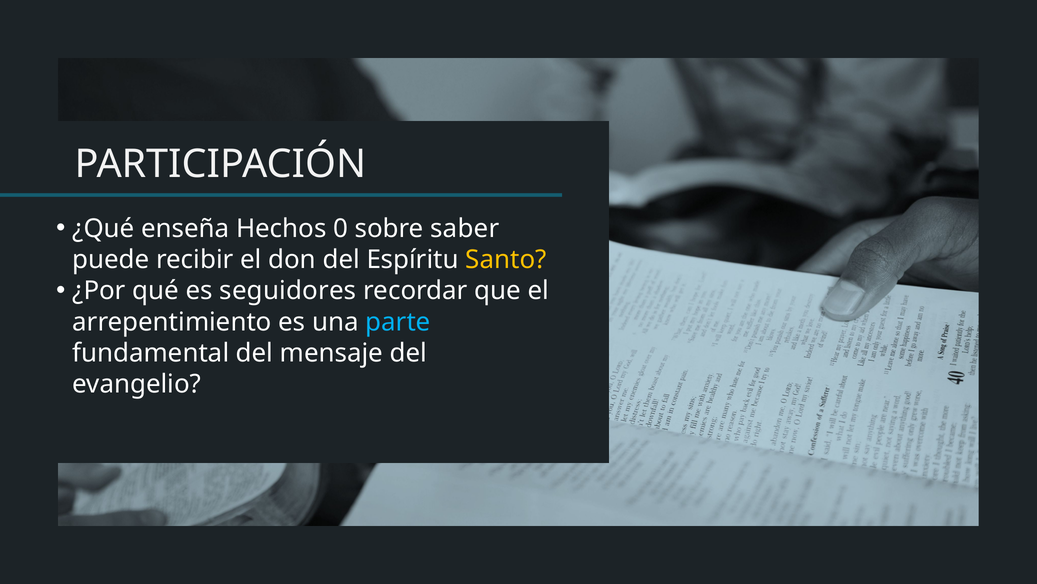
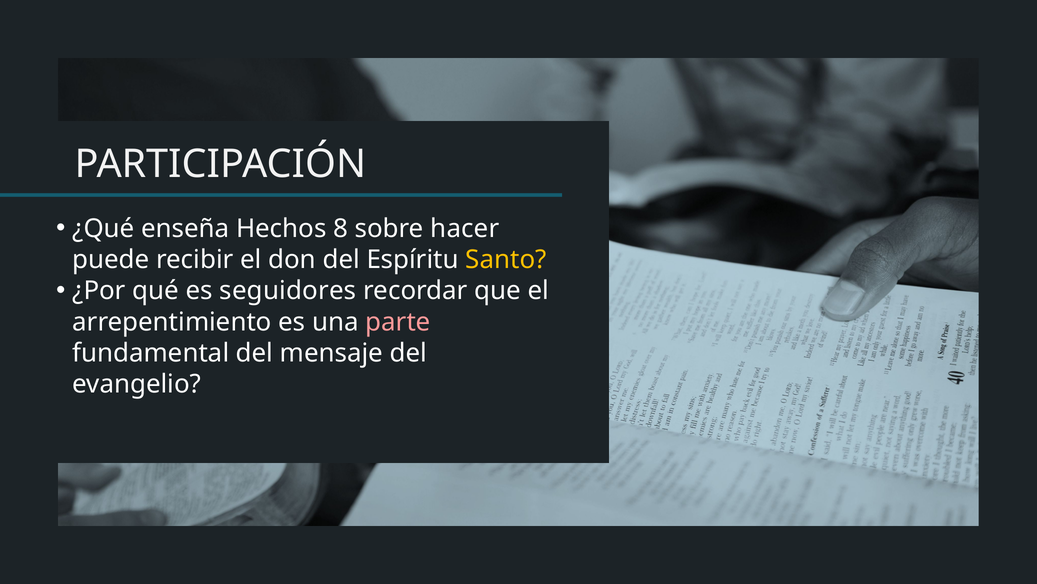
0: 0 -> 8
saber: saber -> hacer
parte colour: light blue -> pink
